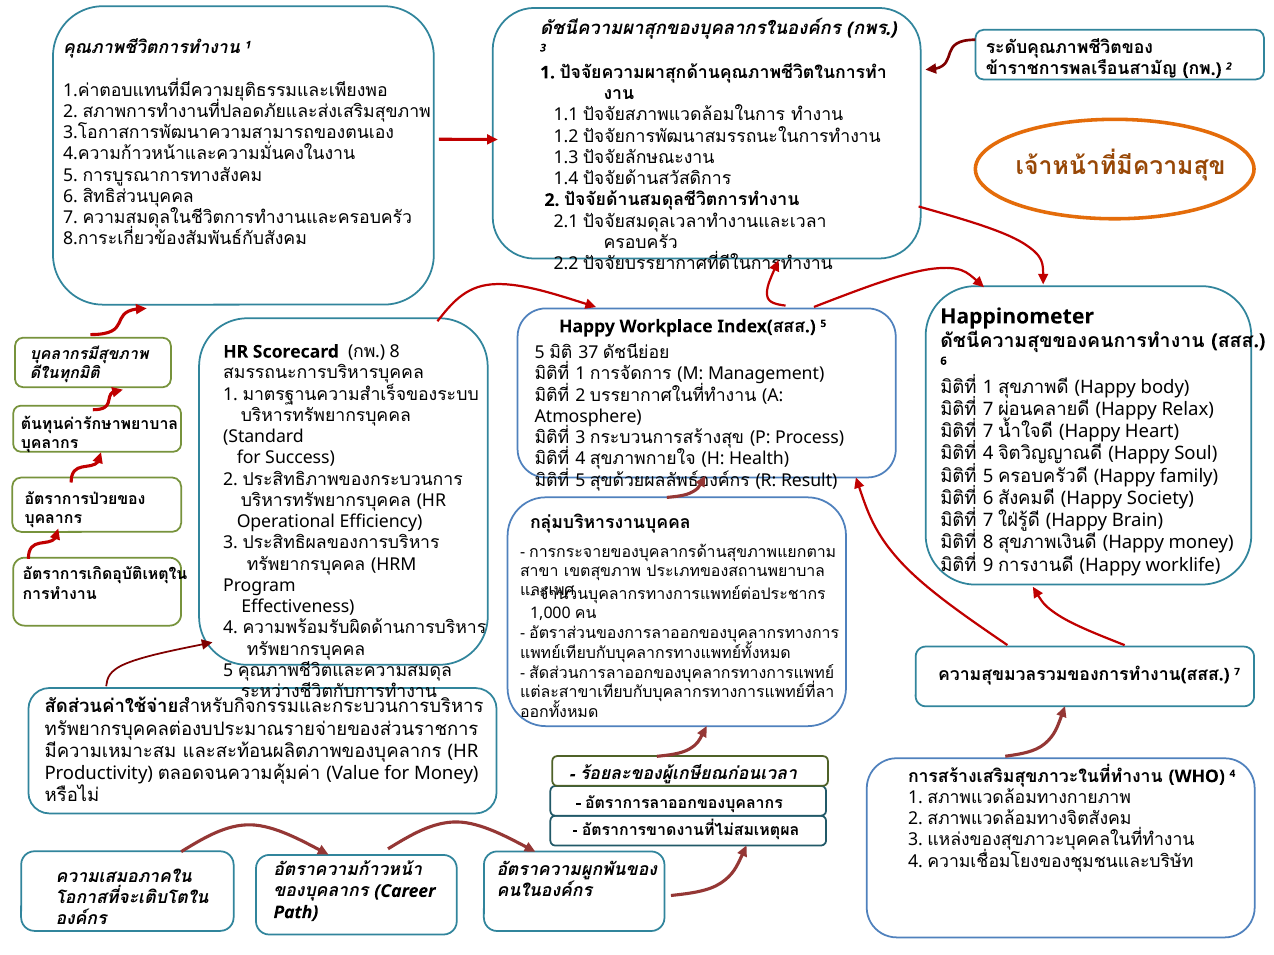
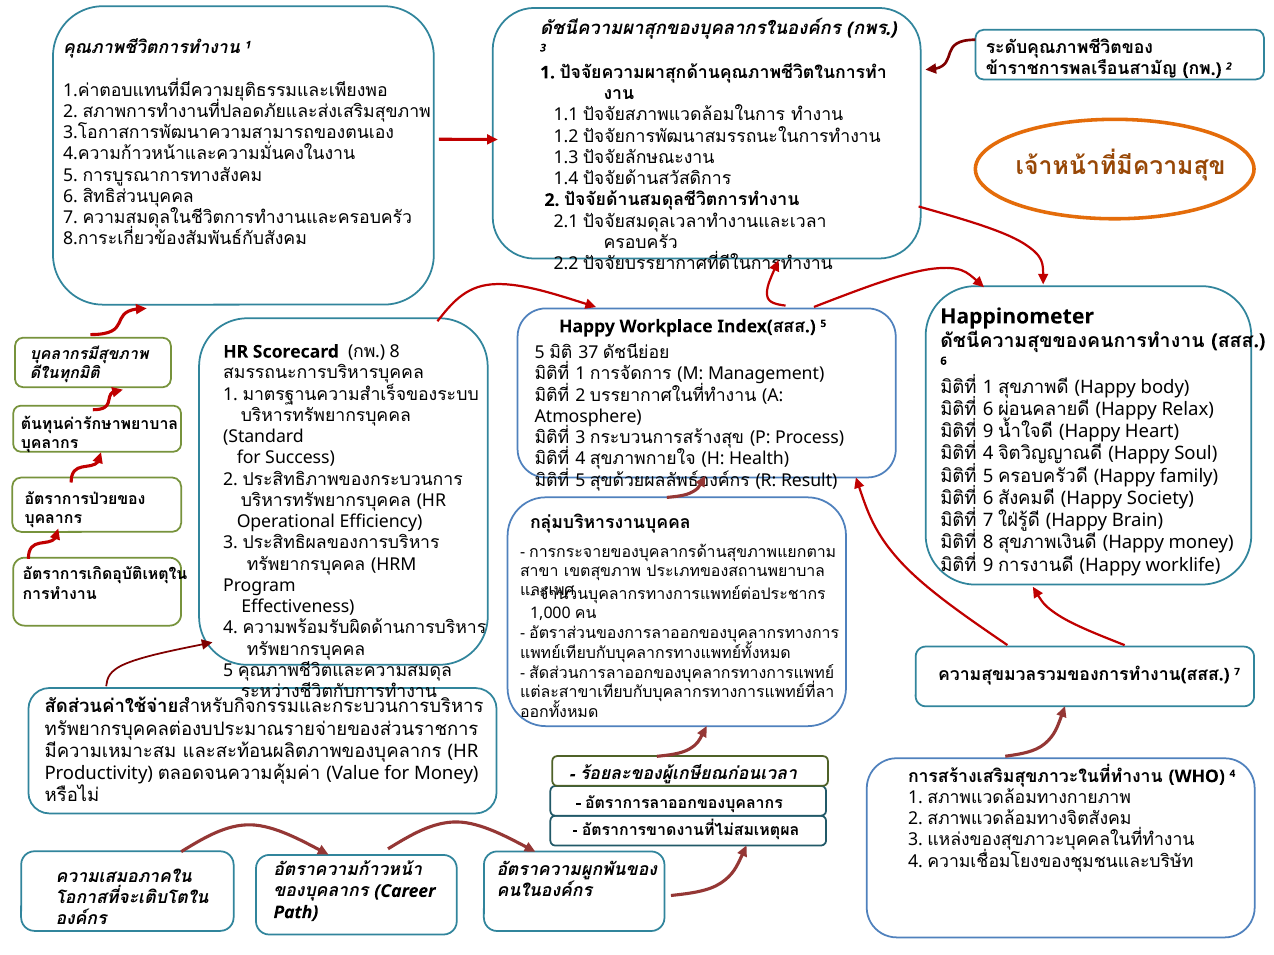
7 at (988, 409): 7 -> 6
7 at (988, 432): 7 -> 9
